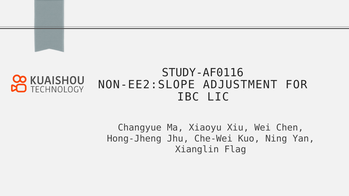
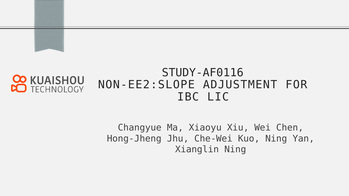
Xianglin Flag: Flag -> Ning
